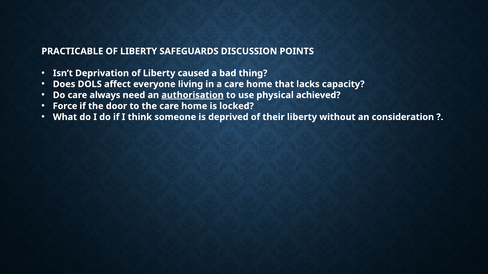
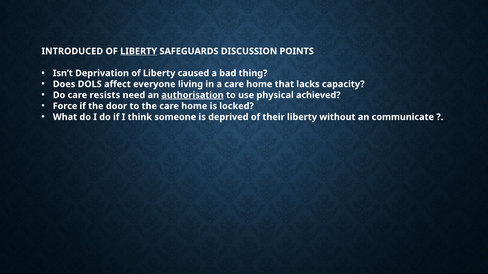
PRACTICABLE: PRACTICABLE -> INTRODUCED
LIBERTY at (139, 51) underline: none -> present
always: always -> resists
consideration: consideration -> communicate
